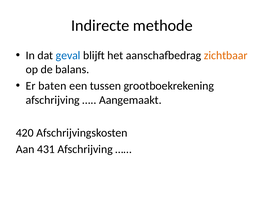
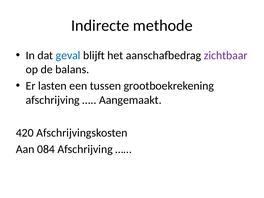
zichtbaar colour: orange -> purple
baten: baten -> lasten
431: 431 -> 084
